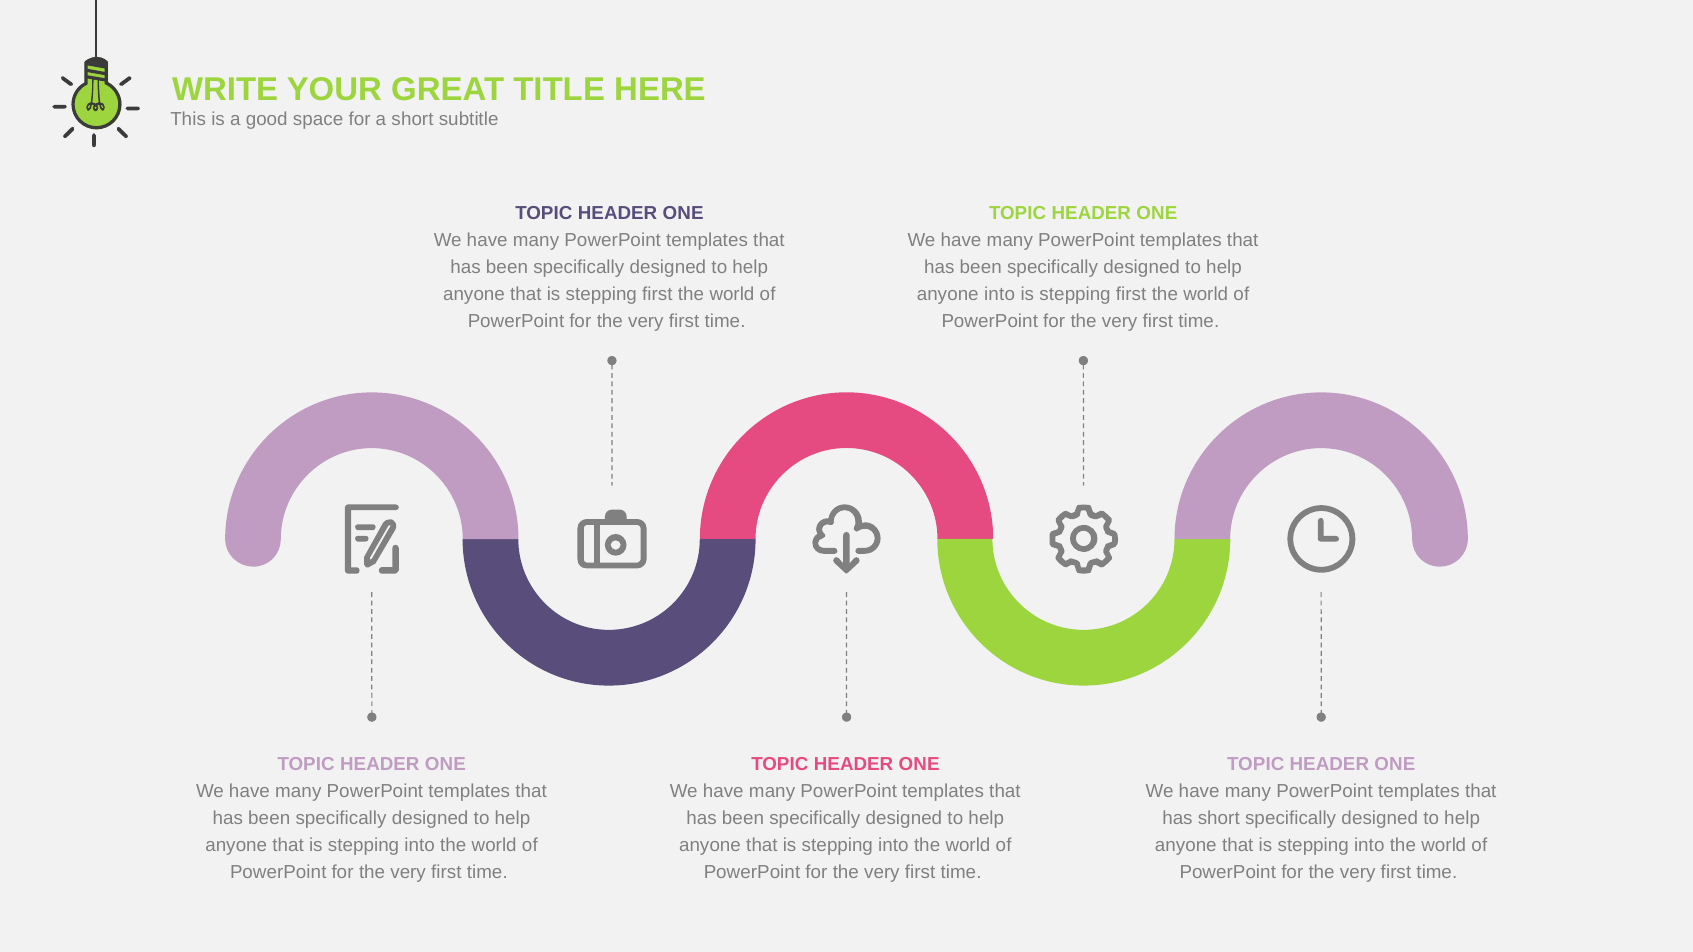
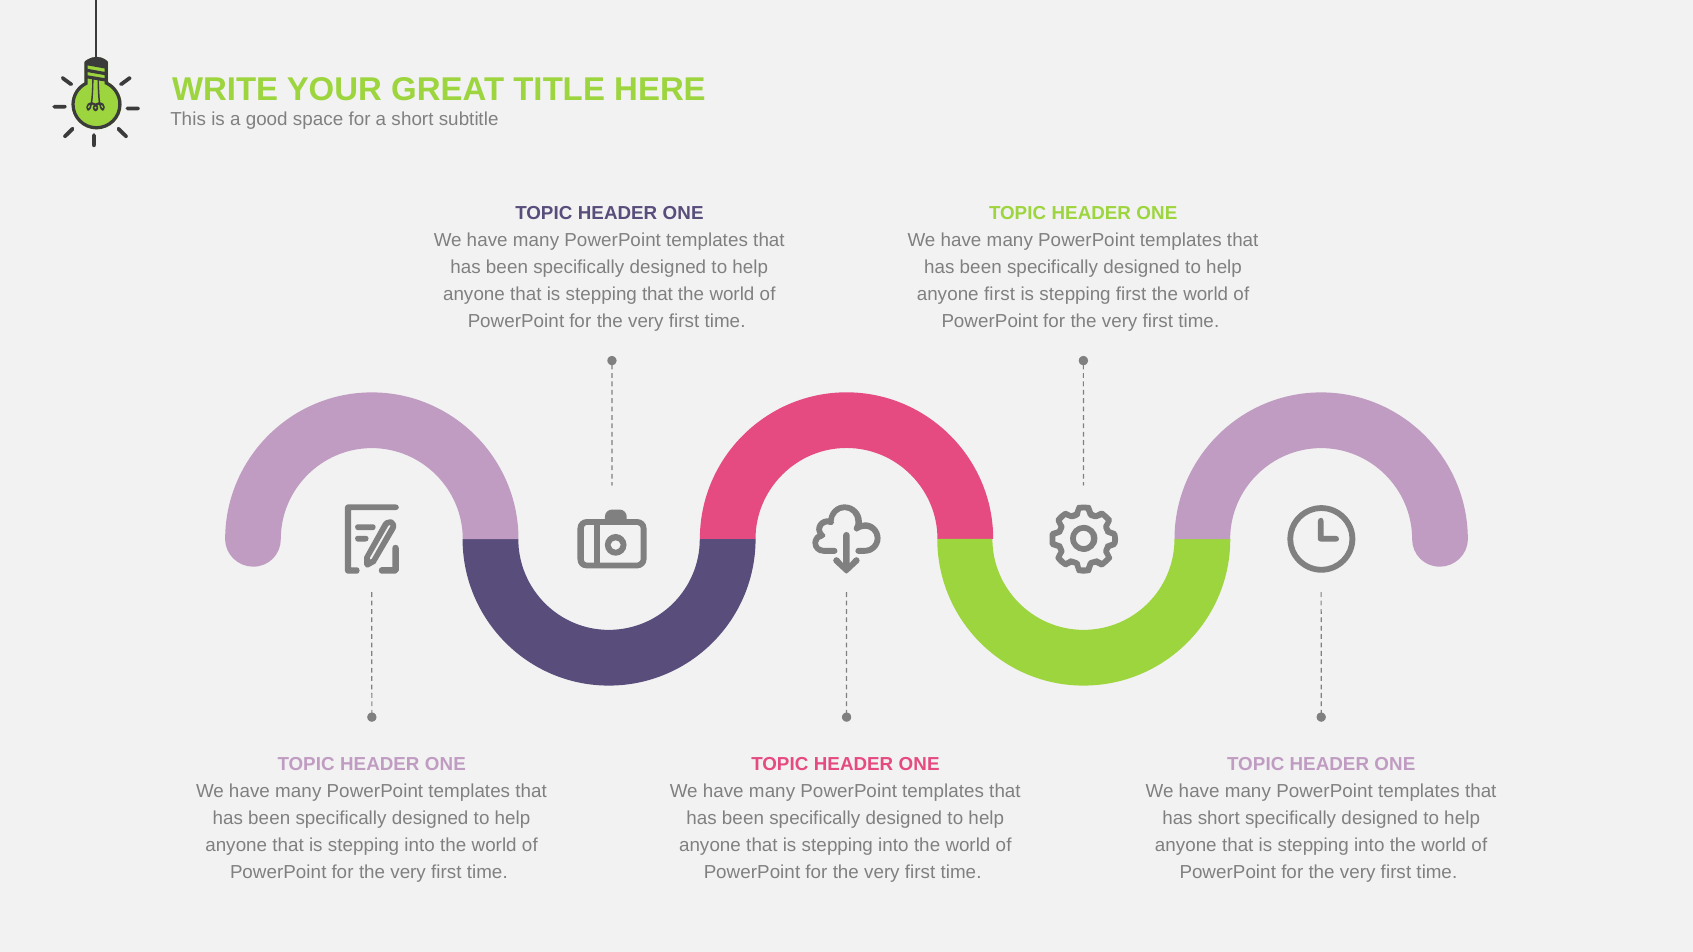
that is stepping first: first -> that
anyone into: into -> first
